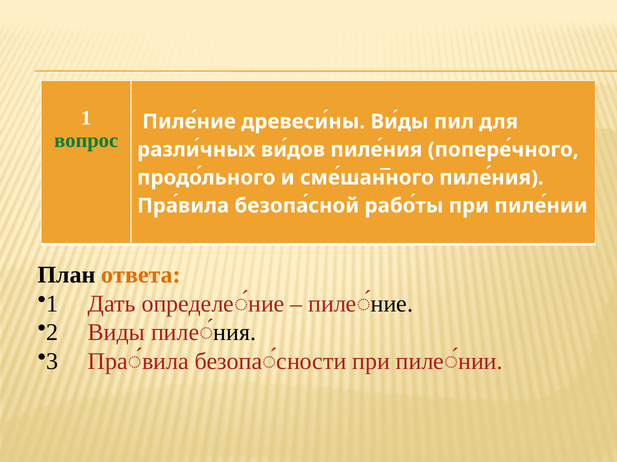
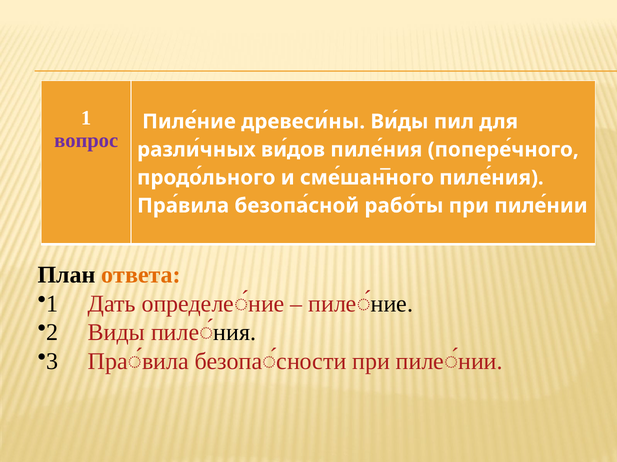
вопрос colour: green -> purple
